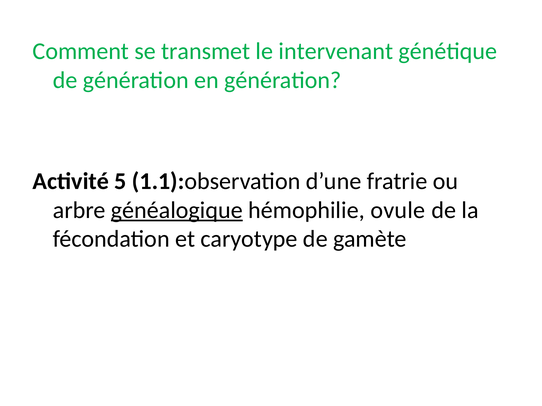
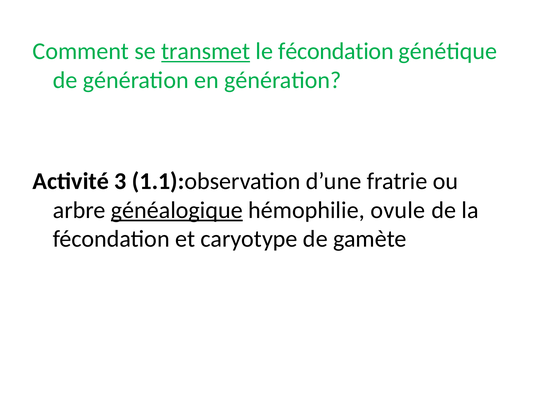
transmet underline: none -> present
le intervenant: intervenant -> fécondation
5: 5 -> 3
